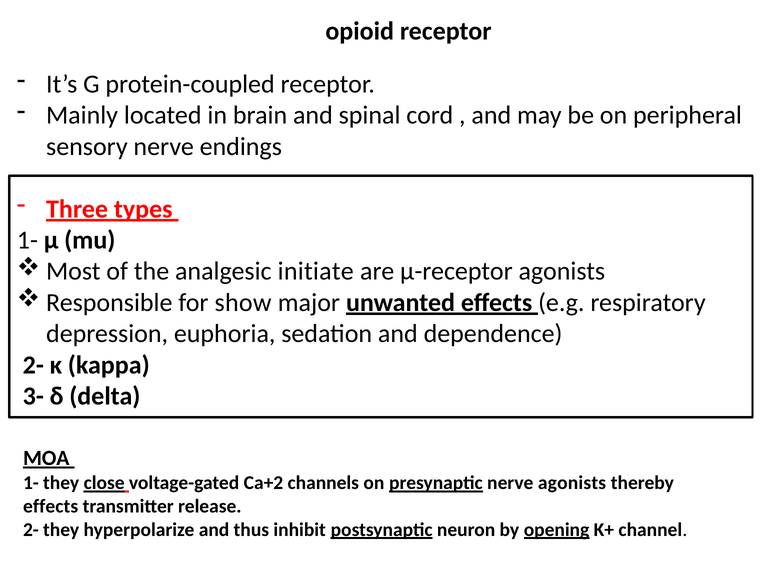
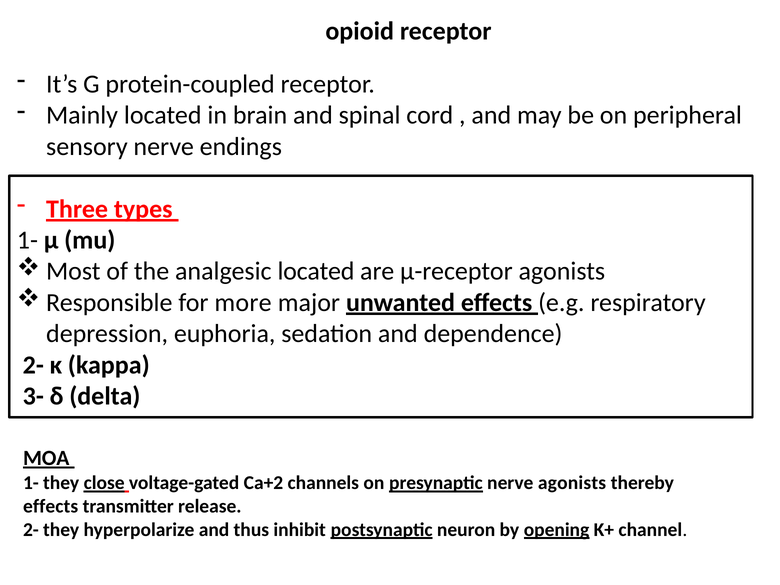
analgesic initiate: initiate -> located
show: show -> more
